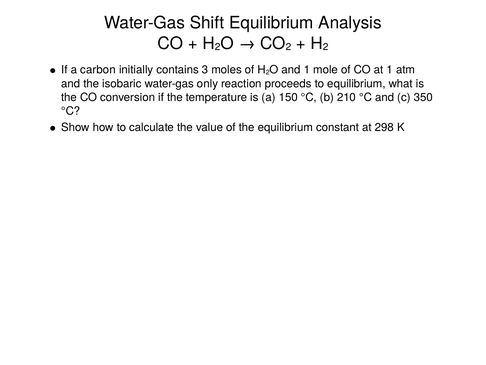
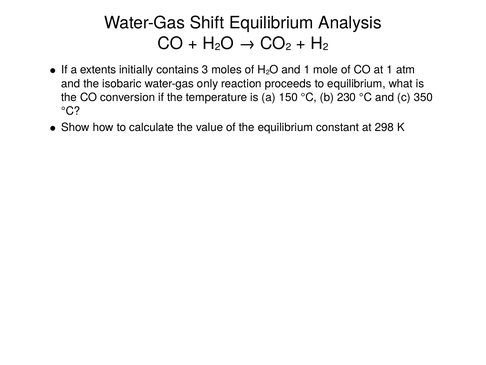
carbon: carbon -> extents
210: 210 -> 230
